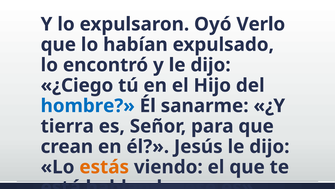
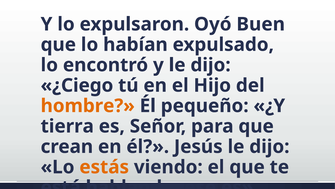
Verlo: Verlo -> Buen
hombre colour: blue -> orange
sanarme: sanarme -> pequeño
